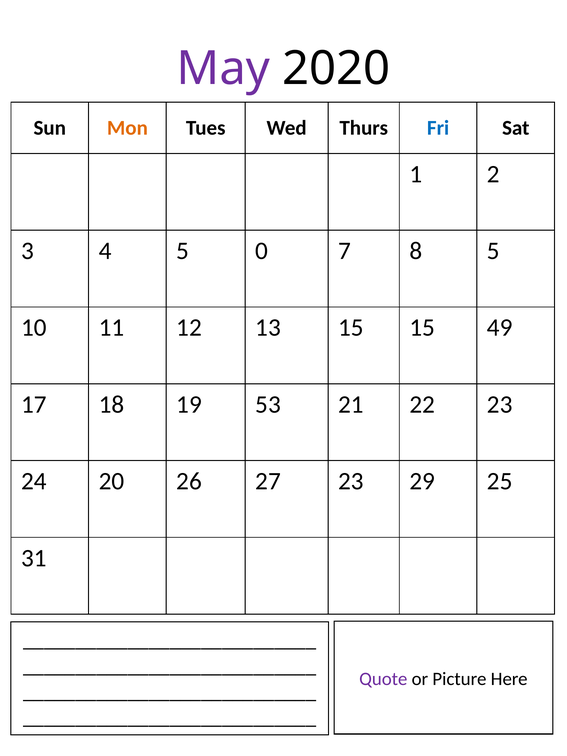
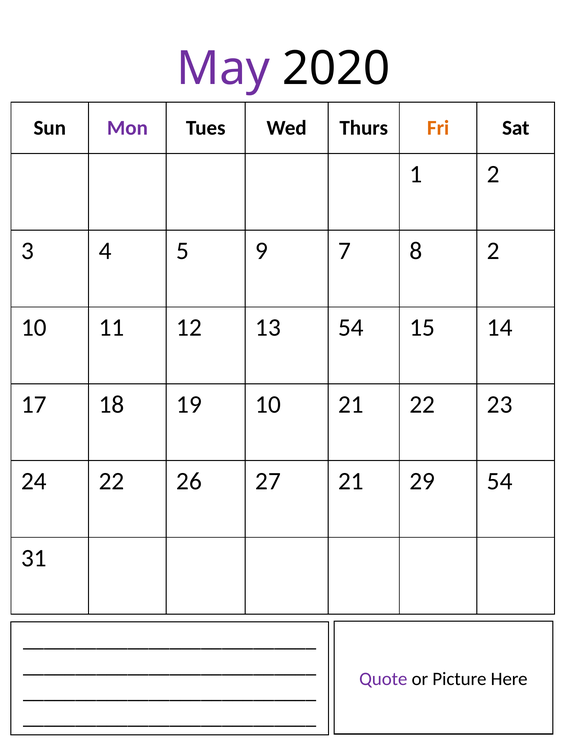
Mon colour: orange -> purple
Fri colour: blue -> orange
0: 0 -> 9
8 5: 5 -> 2
13 15: 15 -> 54
49: 49 -> 14
19 53: 53 -> 10
24 20: 20 -> 22
27 23: 23 -> 21
29 25: 25 -> 54
